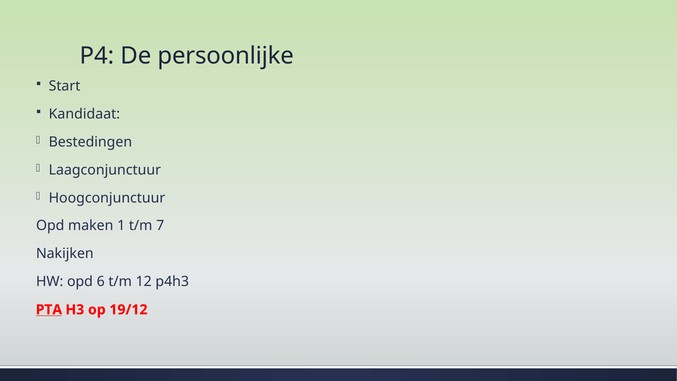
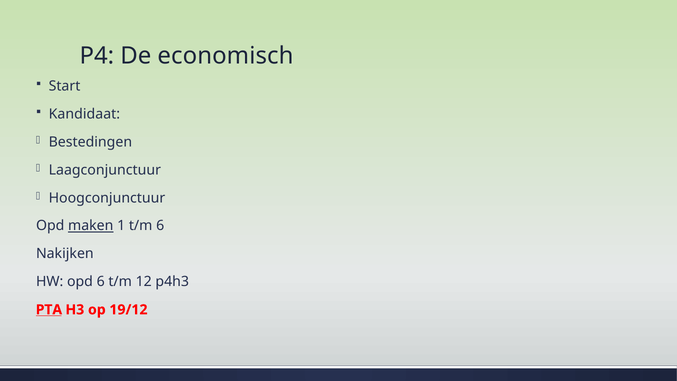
persoonlijke: persoonlijke -> economisch
maken underline: none -> present
t/m 7: 7 -> 6
